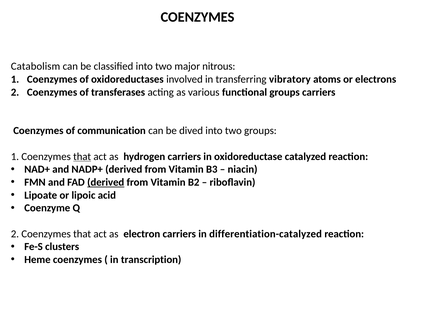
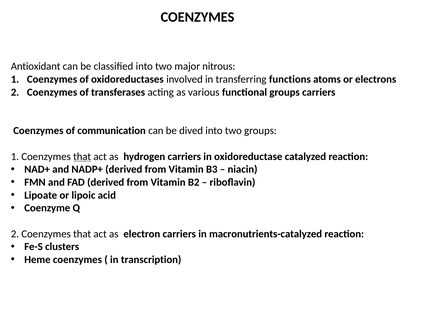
Catabolism: Catabolism -> Antioxidant
vibratory: vibratory -> functions
derived at (106, 182) underline: present -> none
differentiation-catalyzed: differentiation-catalyzed -> macronutrients-catalyzed
